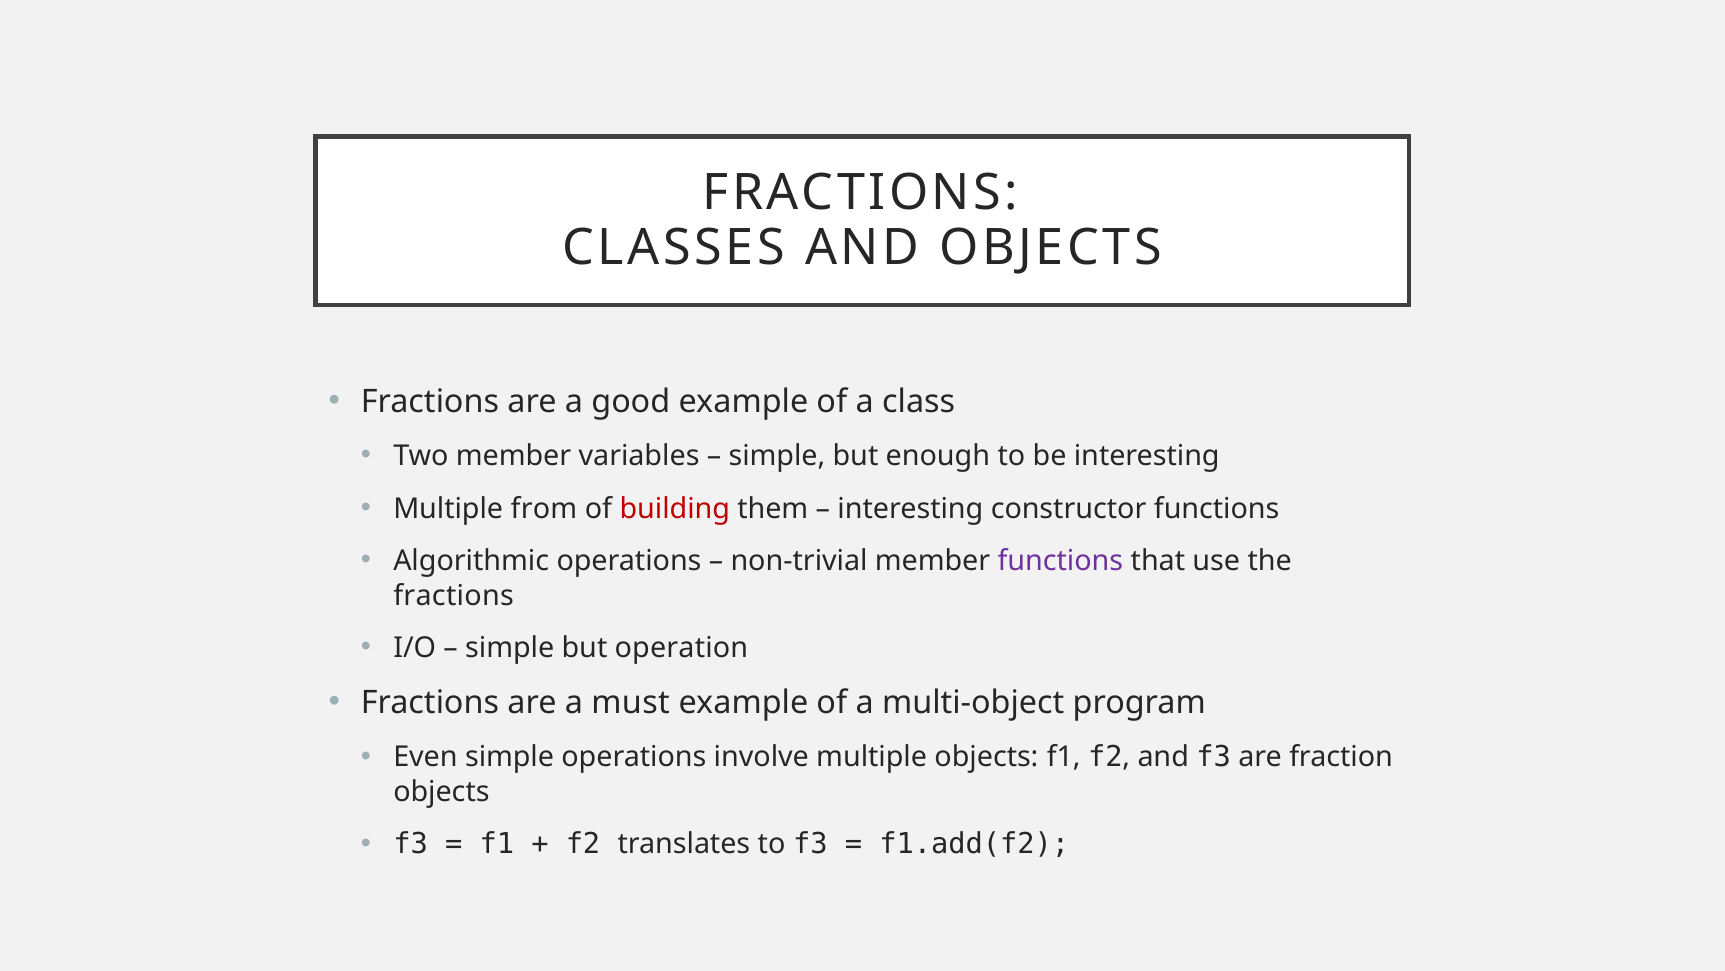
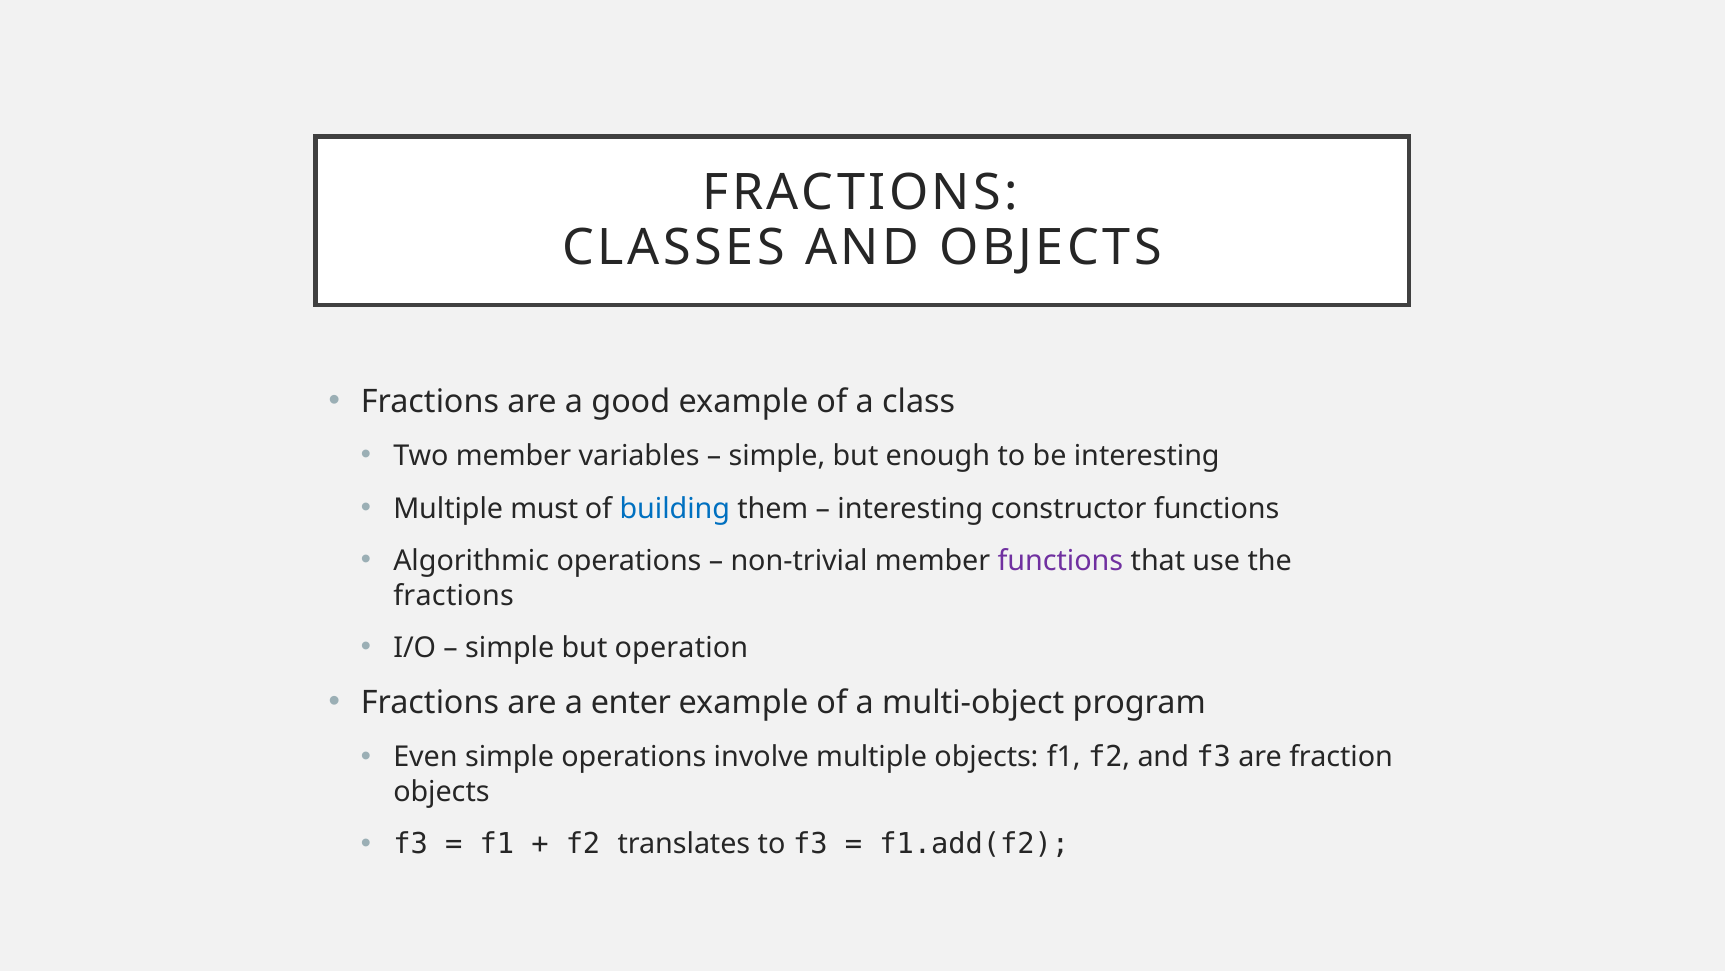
from: from -> must
building colour: red -> blue
must: must -> enter
